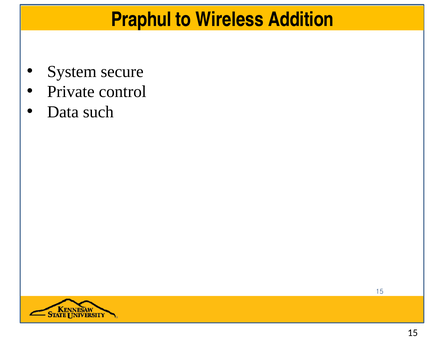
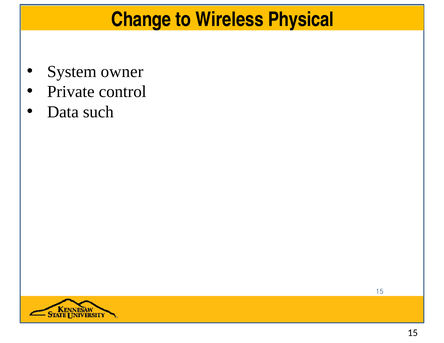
Praphul: Praphul -> Change
Addition: Addition -> Physical
secure: secure -> owner
